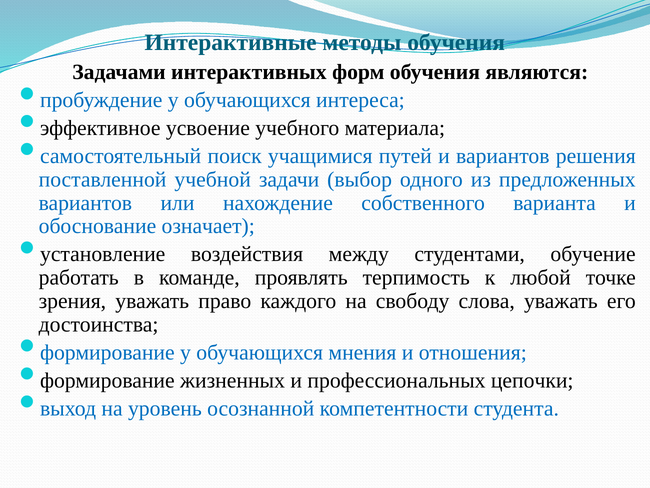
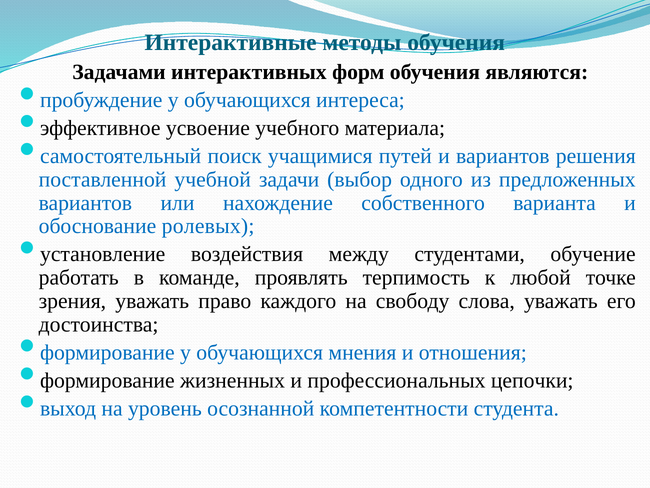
означает: означает -> ролевых
